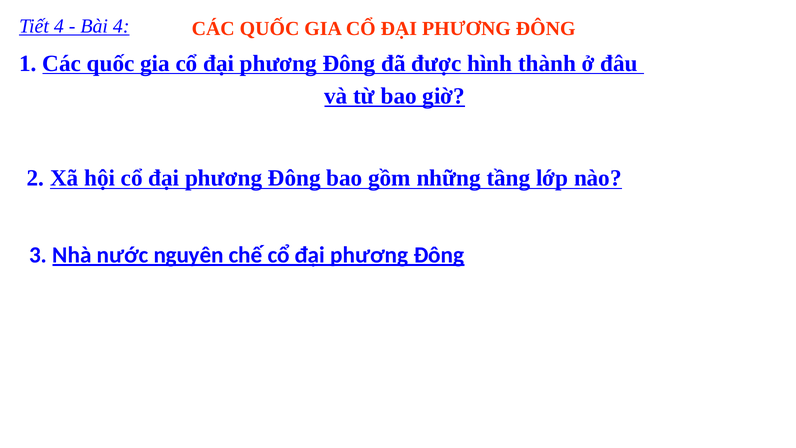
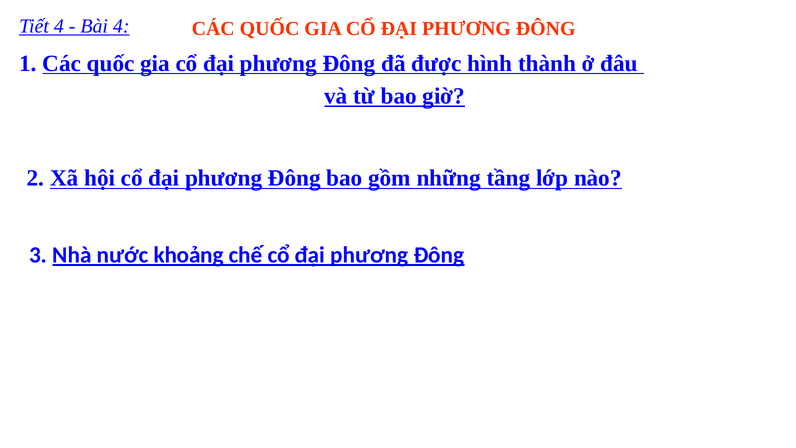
nguyên: nguyên -> khoảng
